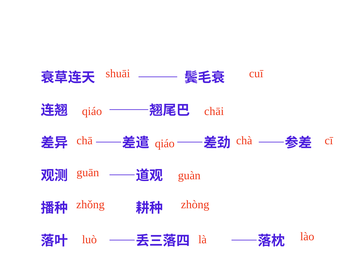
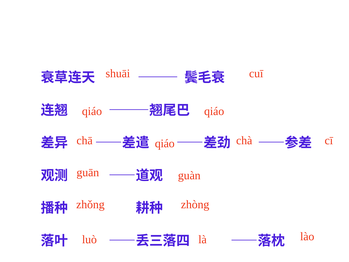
qiáo chāi: chāi -> qiáo
